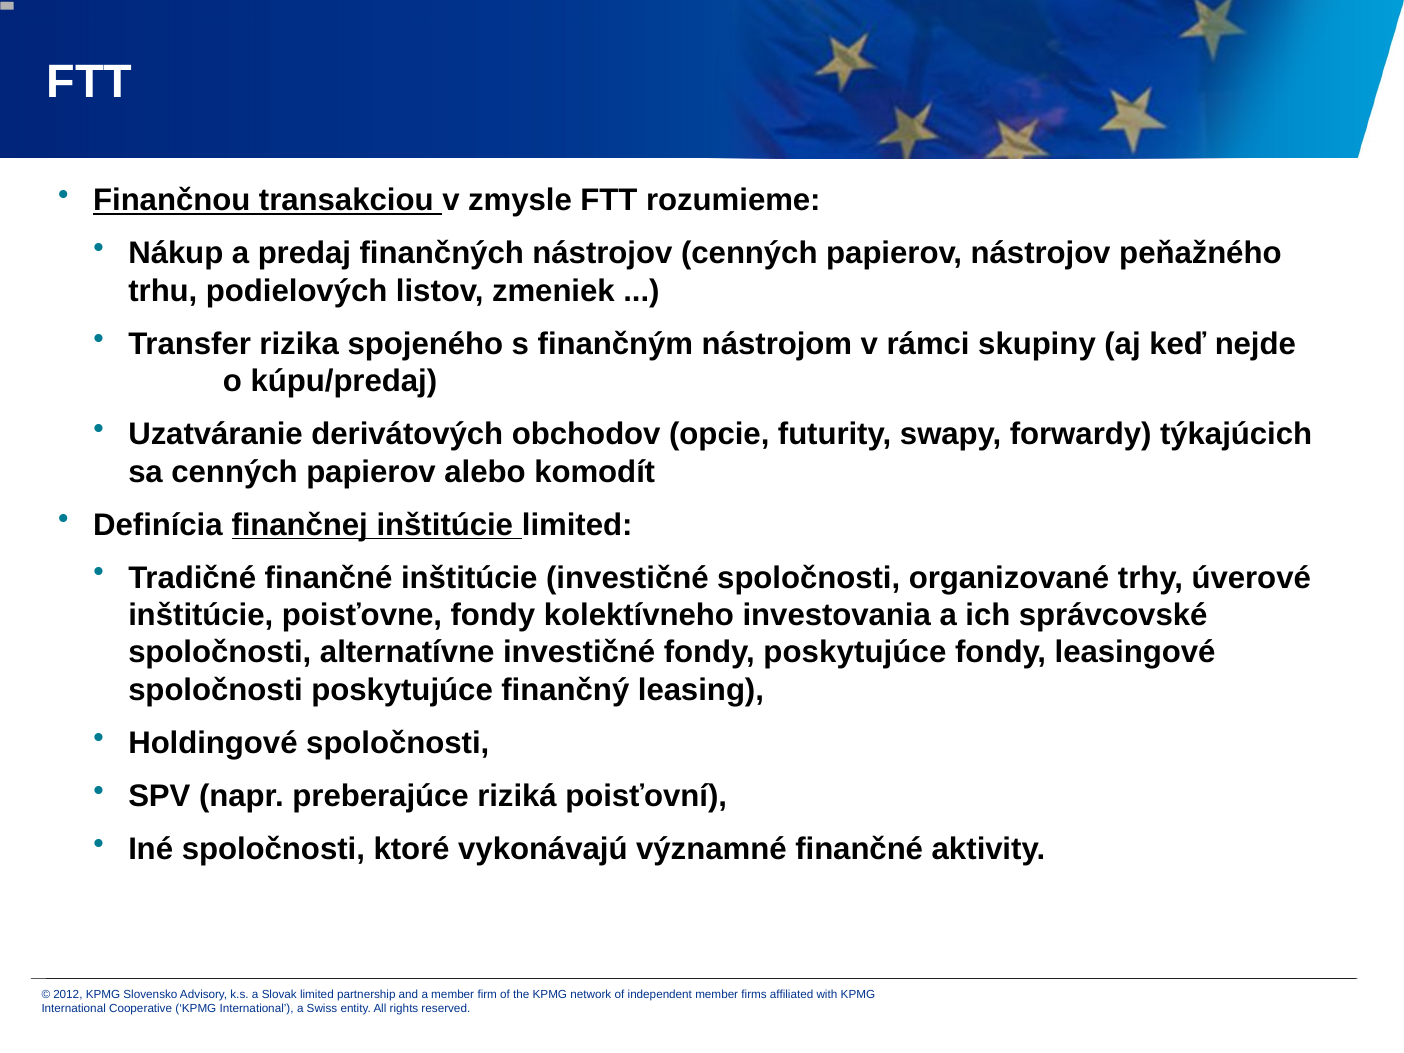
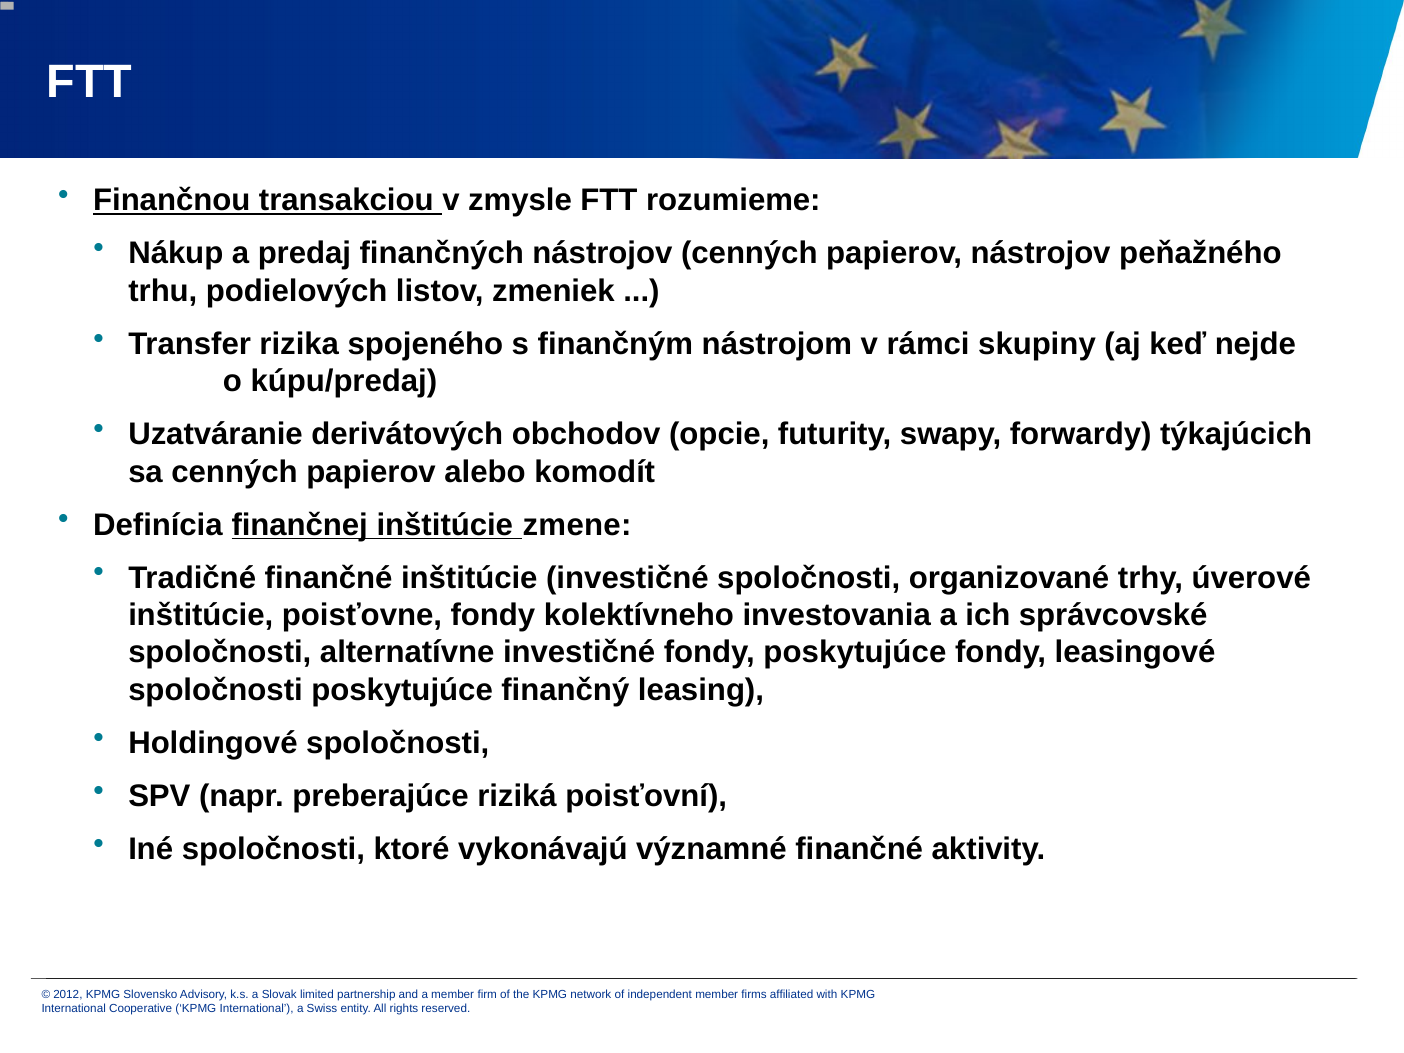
inštitúcie limited: limited -> zmene
